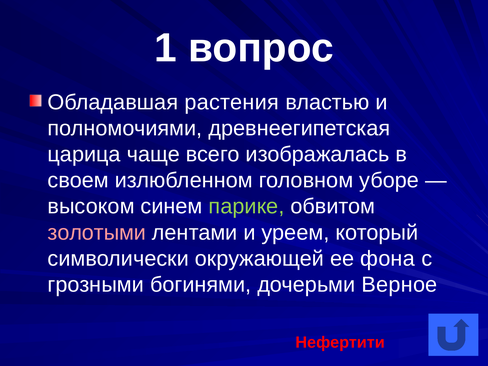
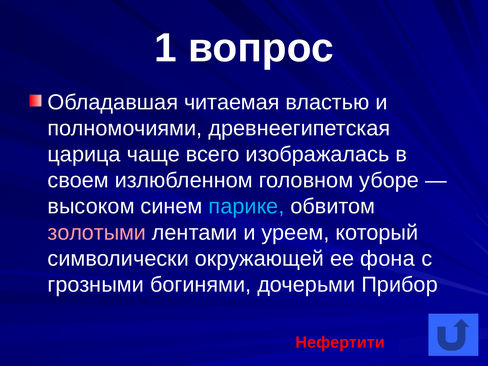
растения: растения -> читаемая
парике colour: light green -> light blue
Верное: Верное -> Прибор
